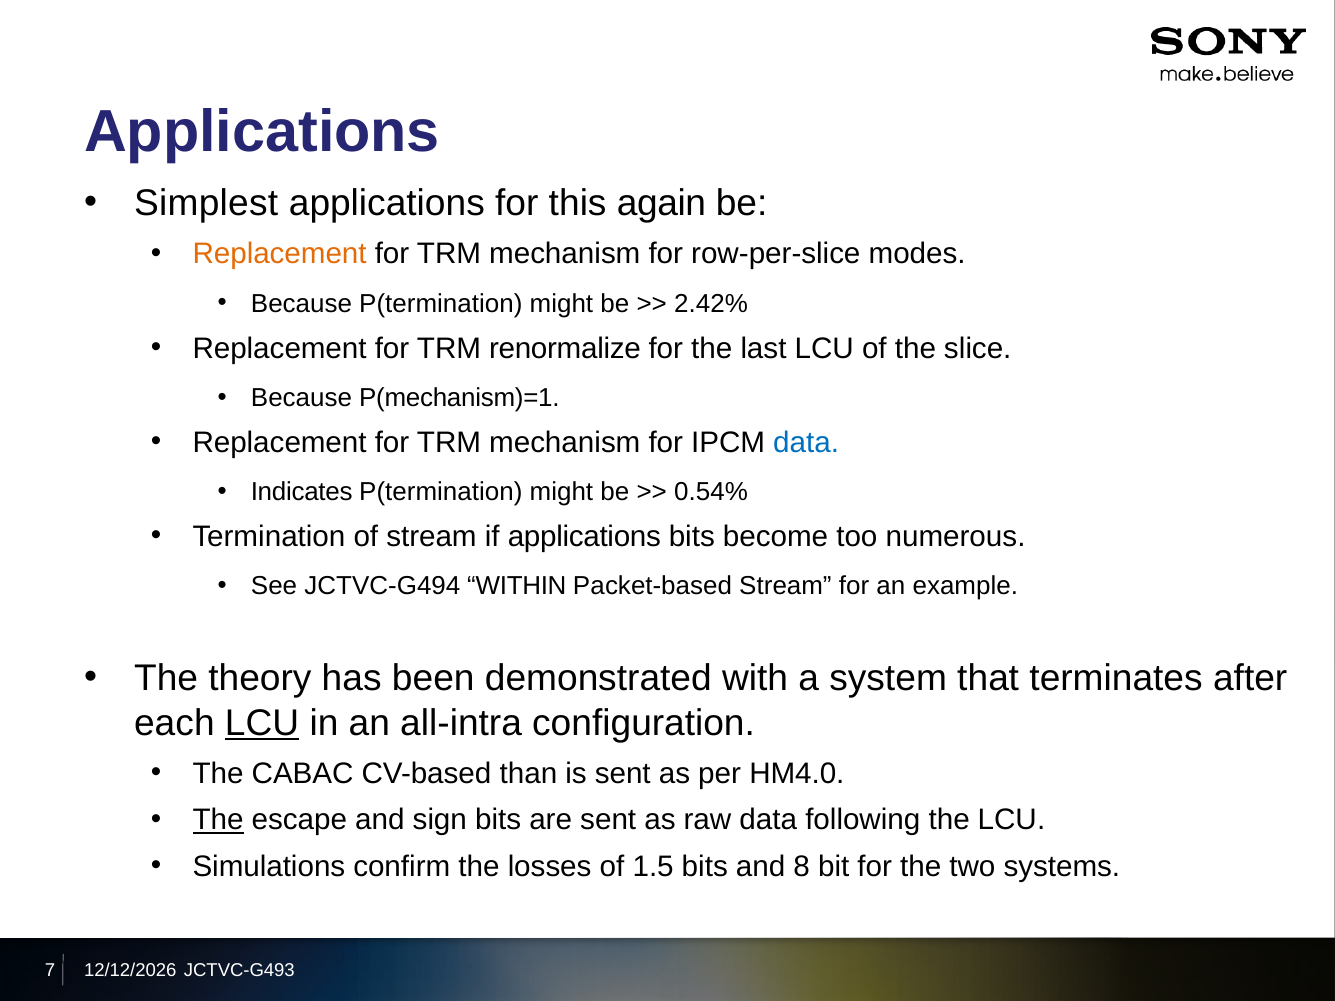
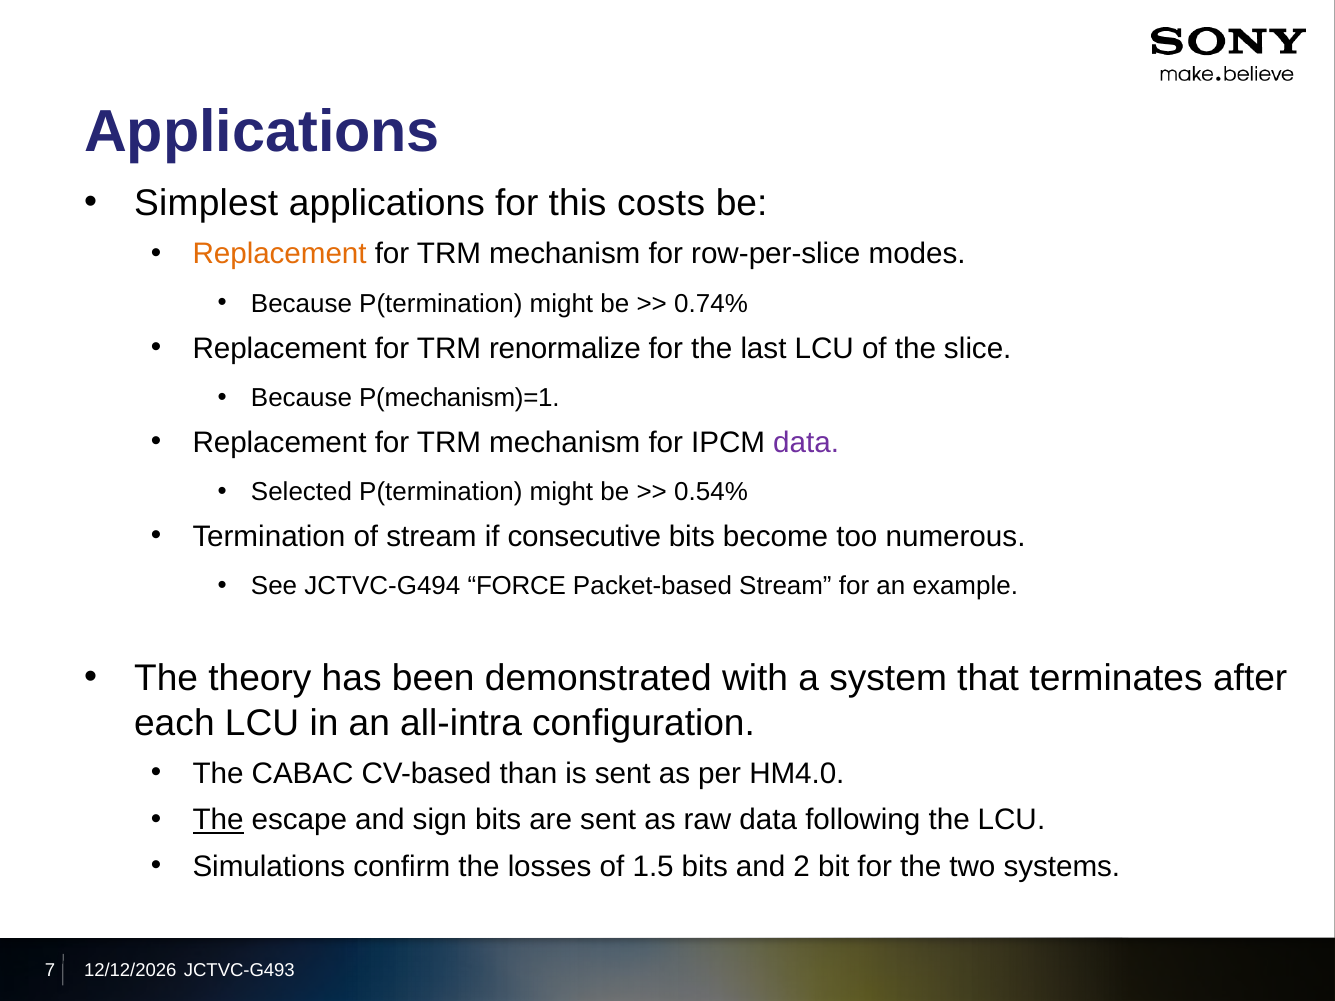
again: again -> costs
2.42%: 2.42% -> 0.74%
data at (806, 443) colour: blue -> purple
Indicates: Indicates -> Selected
if applications: applications -> consecutive
WITHIN: WITHIN -> FORCE
LCU at (262, 723) underline: present -> none
8: 8 -> 2
